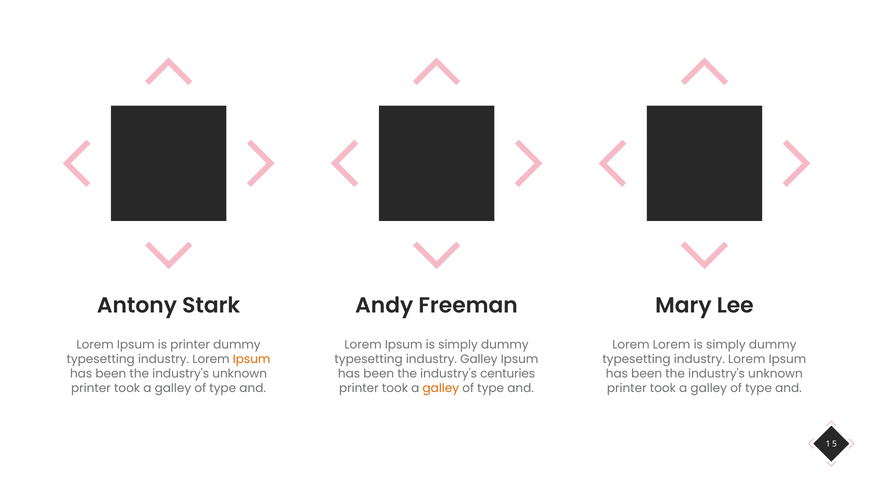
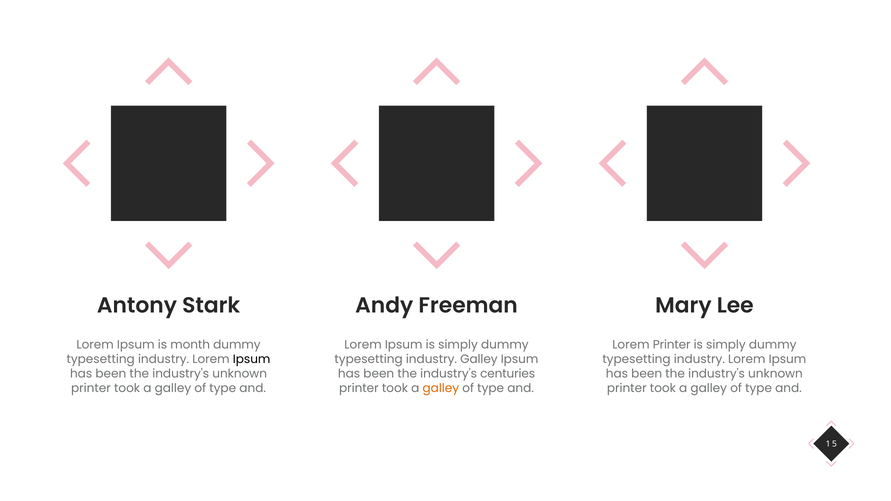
is printer: printer -> month
Lorem Lorem: Lorem -> Printer
Ipsum at (252, 359) colour: orange -> black
